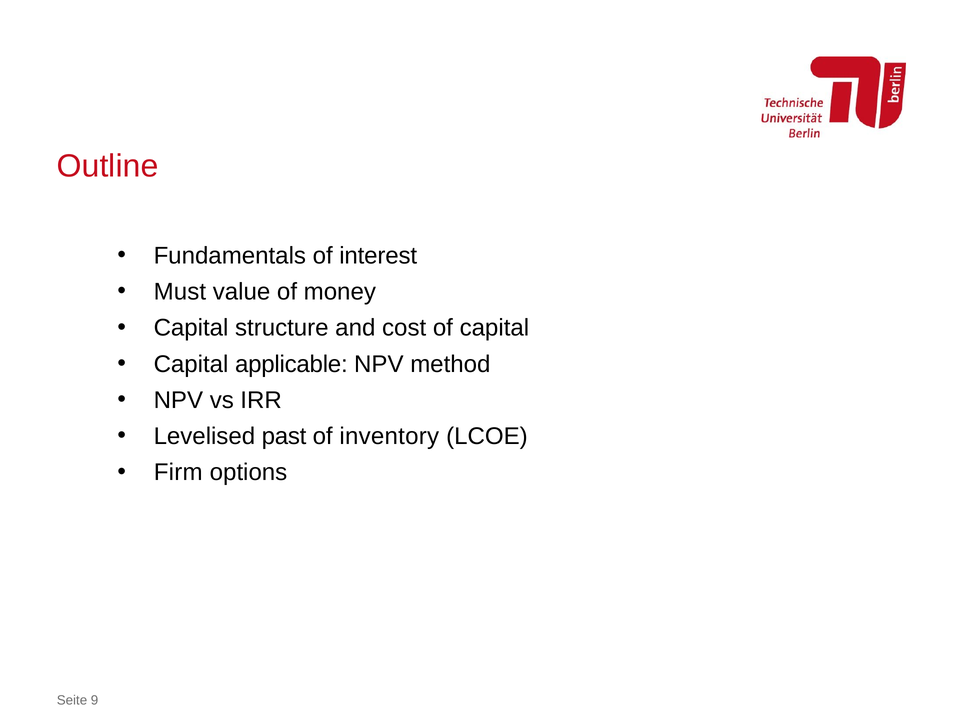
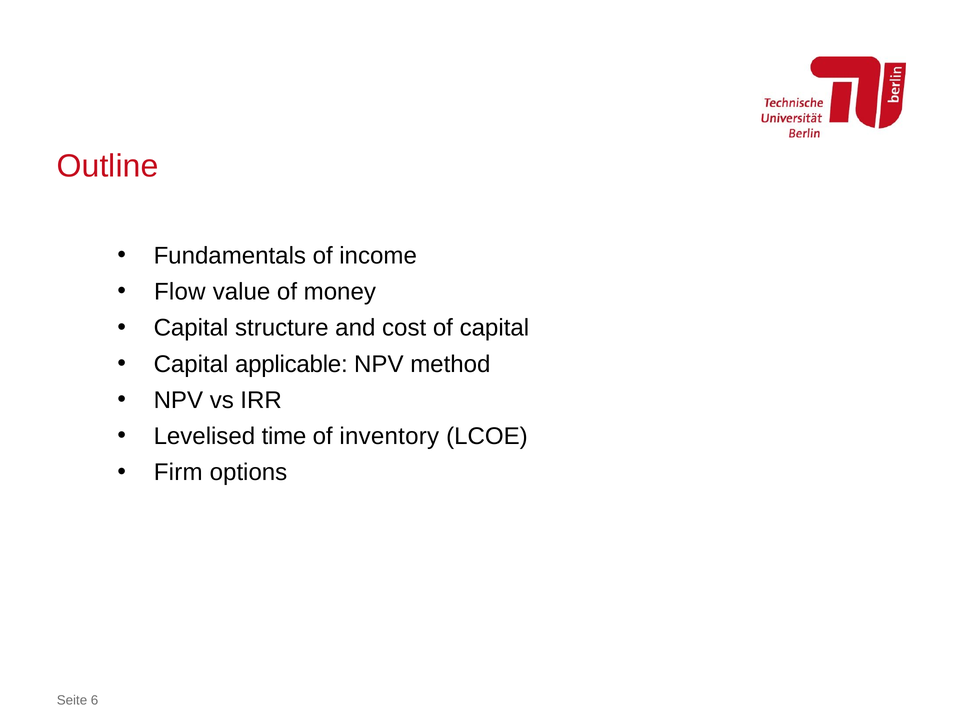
interest: interest -> income
Must: Must -> Flow
past: past -> time
9: 9 -> 6
